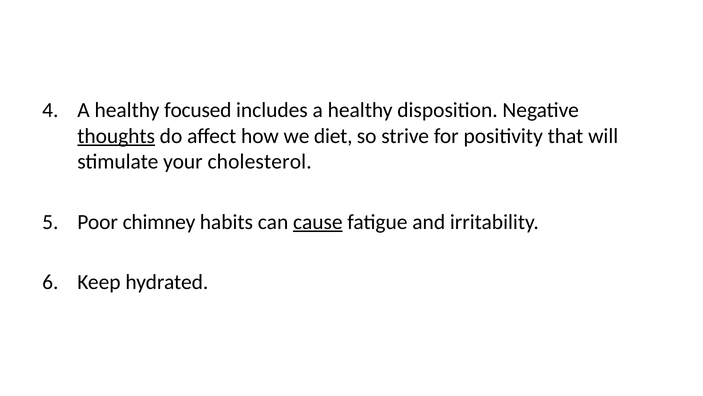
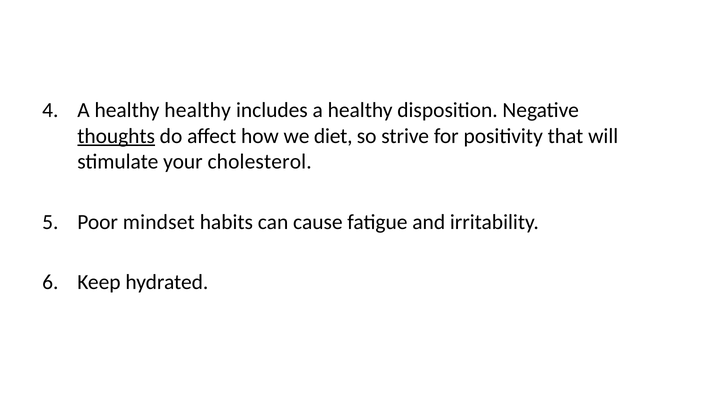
healthy focused: focused -> healthy
chimney: chimney -> mindset
cause underline: present -> none
